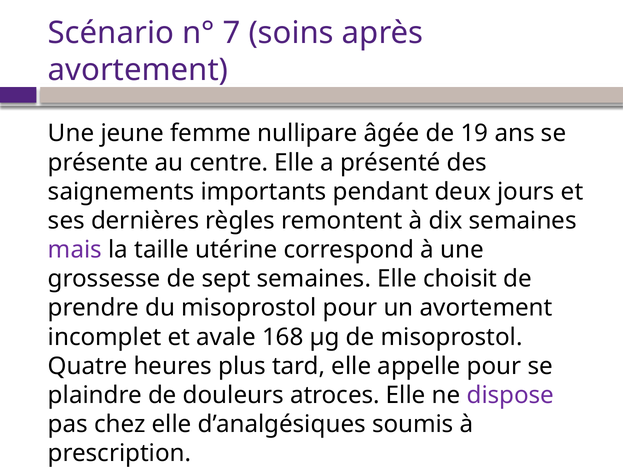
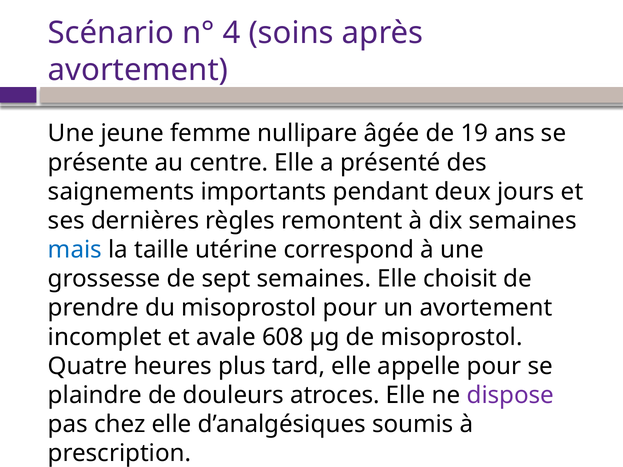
7: 7 -> 4
mais colour: purple -> blue
168: 168 -> 608
